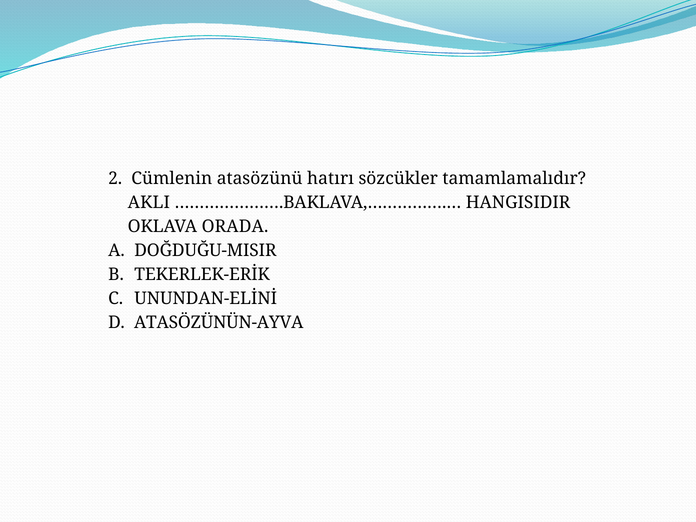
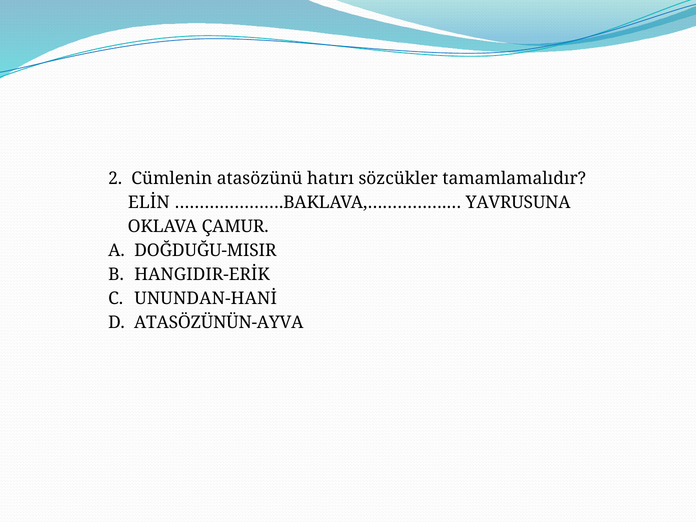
AKLI: AKLI -> ELİN
HANGISIDIR: HANGISIDIR -> YAVRUSUNA
ORADA: ORADA -> ÇAMUR
TEKERLEK-ERİK: TEKERLEK-ERİK -> HANGIDIR-ERİK
UNUNDAN-ELİNİ: UNUNDAN-ELİNİ -> UNUNDAN-HANİ
